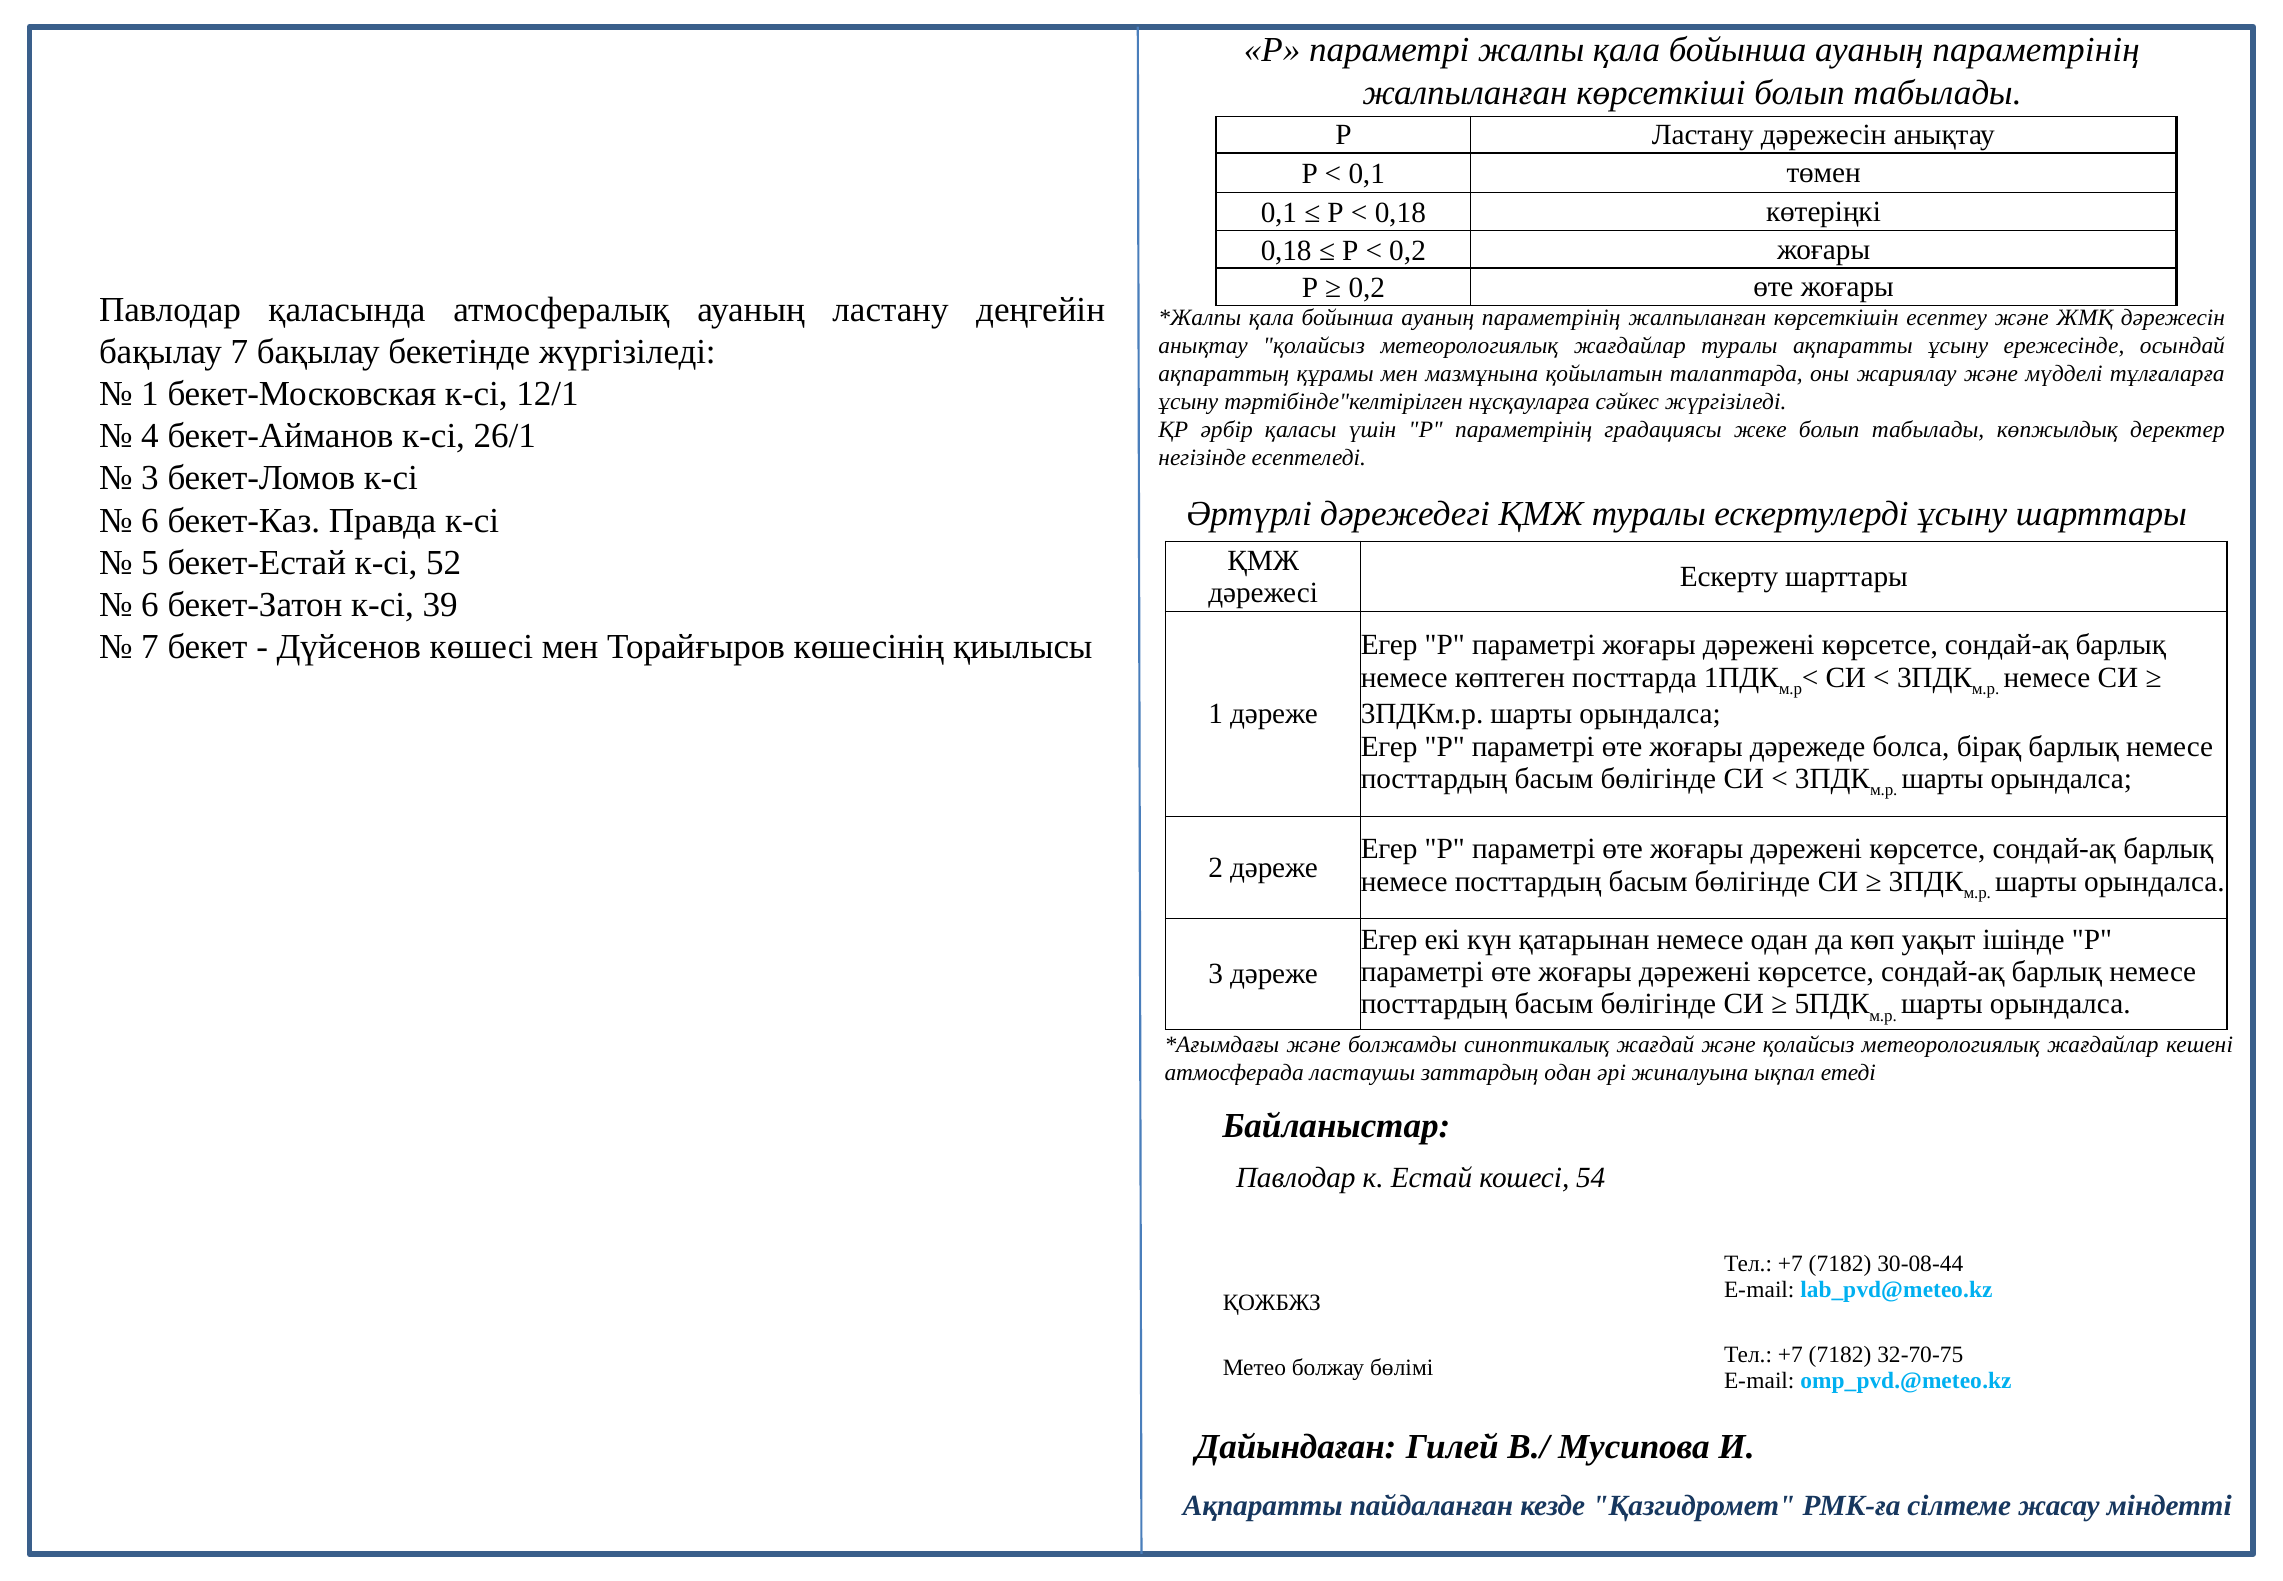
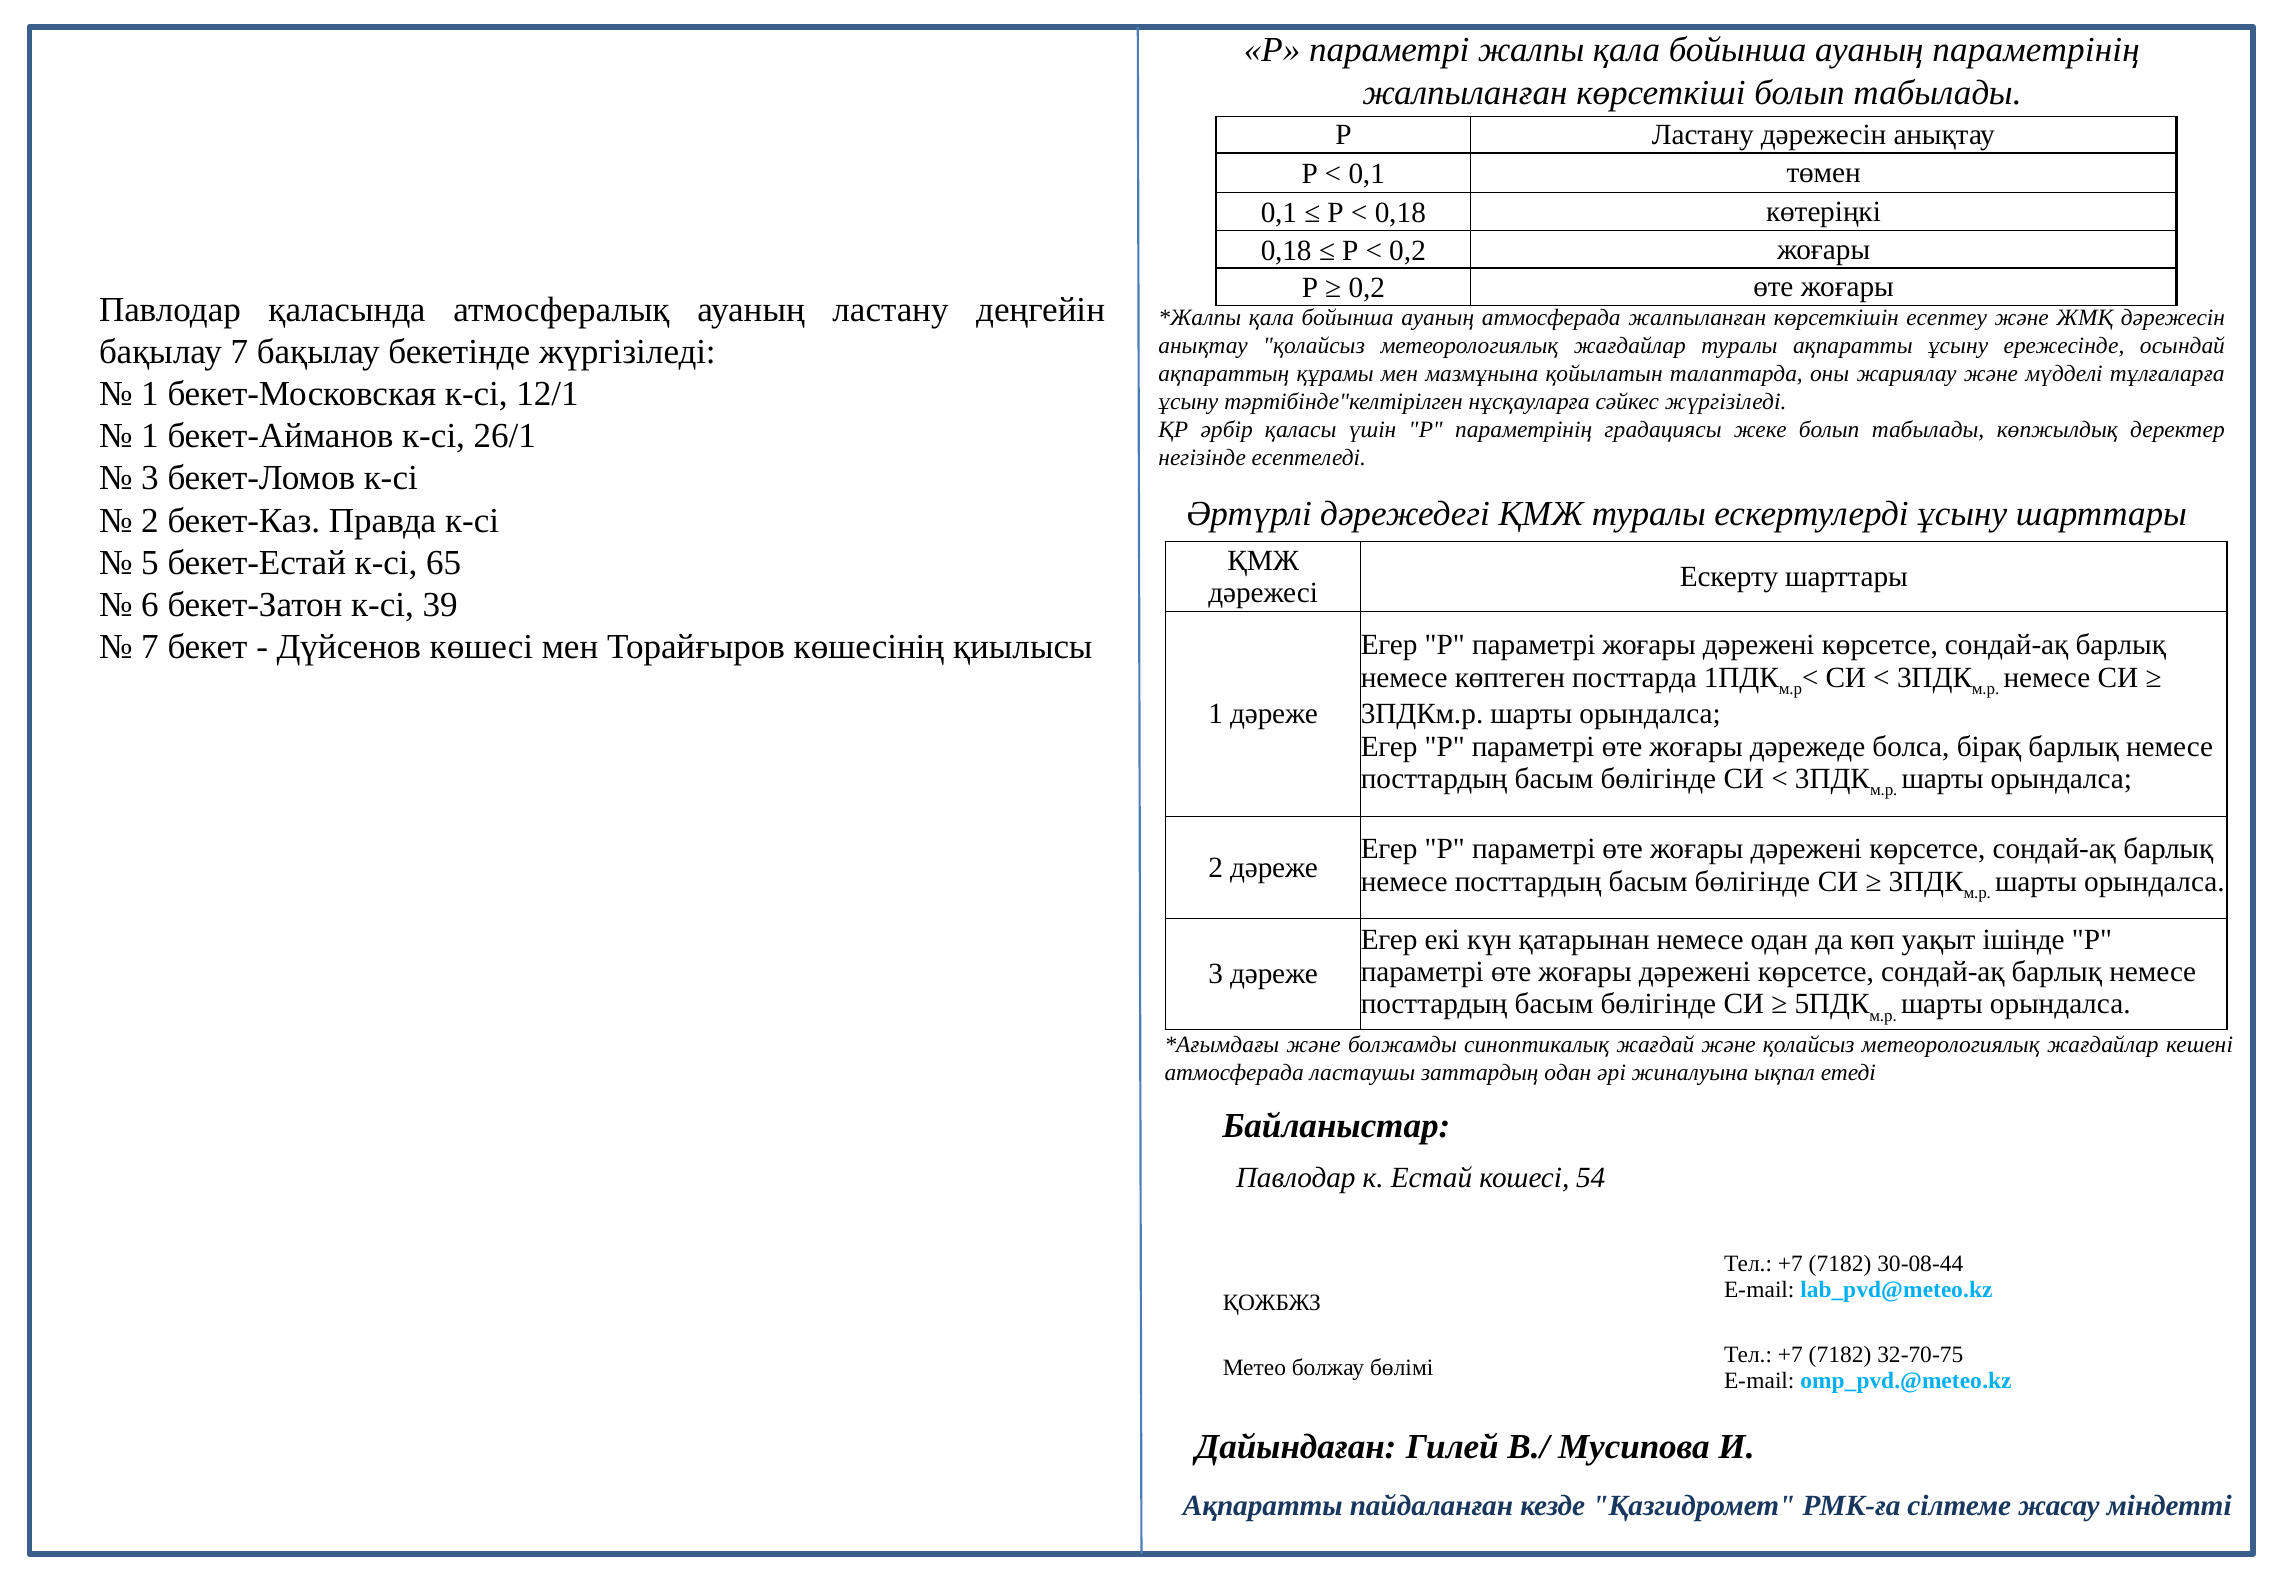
параметрінің at (1551, 318): параметрінің -> атмосферада
4 at (150, 436): 4 -> 1
6 at (150, 520): 6 -> 2
52: 52 -> 65
